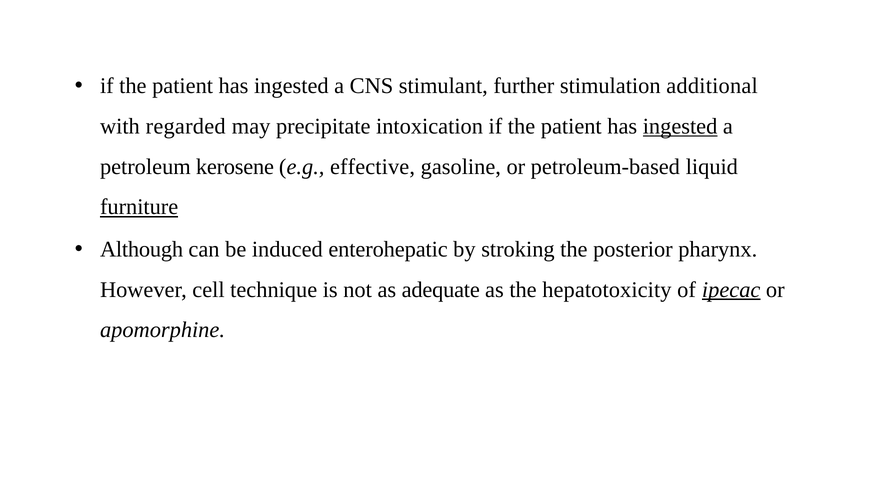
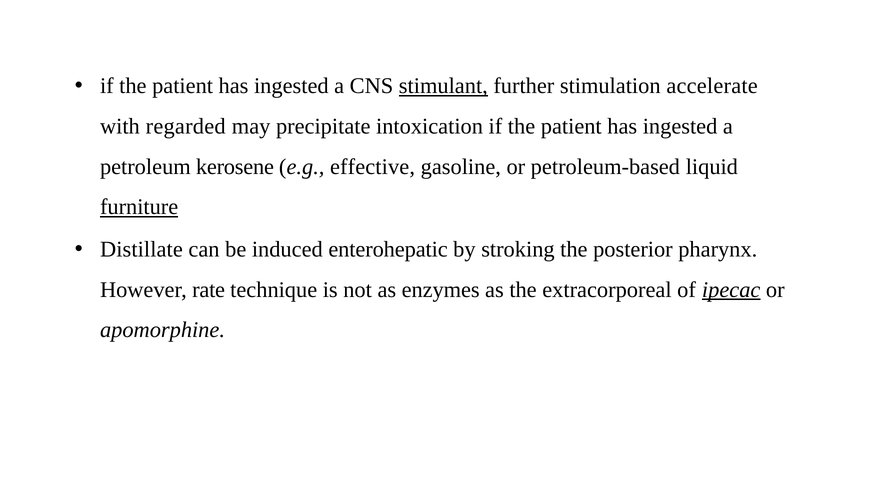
stimulant underline: none -> present
additional: additional -> accelerate
ingested at (680, 126) underline: present -> none
Although: Although -> Distillate
cell: cell -> rate
adequate: adequate -> enzymes
hepatotoxicity: hepatotoxicity -> extracorporeal
